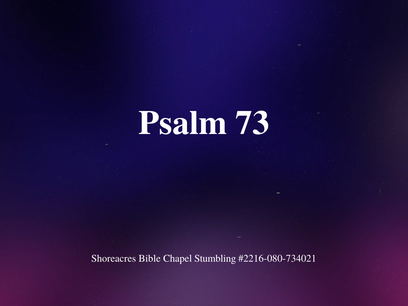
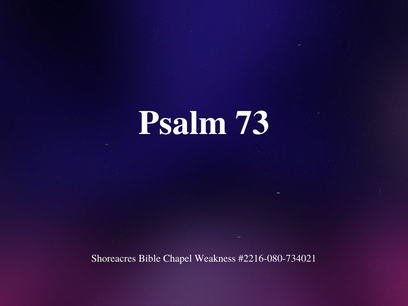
Stumbling: Stumbling -> Weakness
